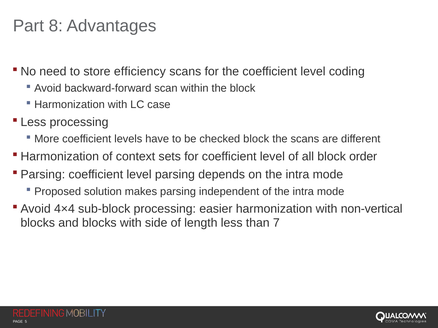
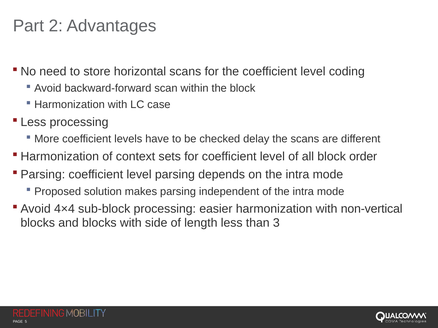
8: 8 -> 2
efficiency: efficiency -> horizontal
checked block: block -> delay
7: 7 -> 3
